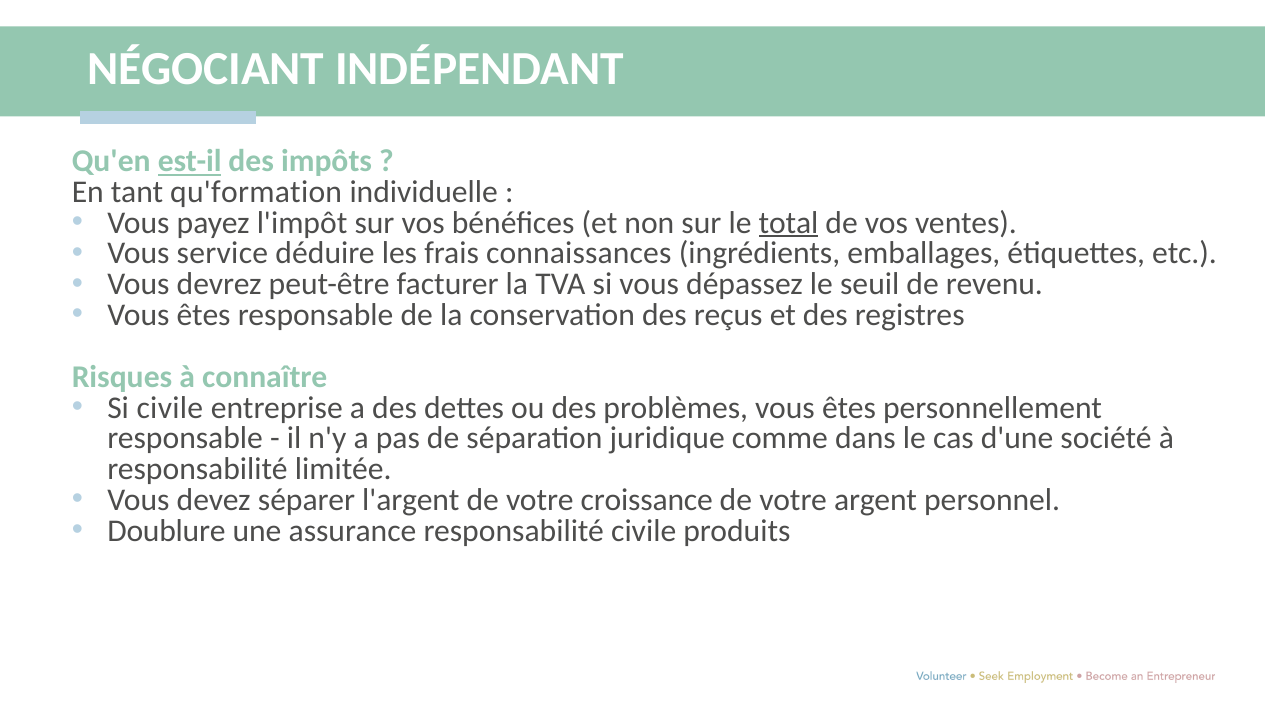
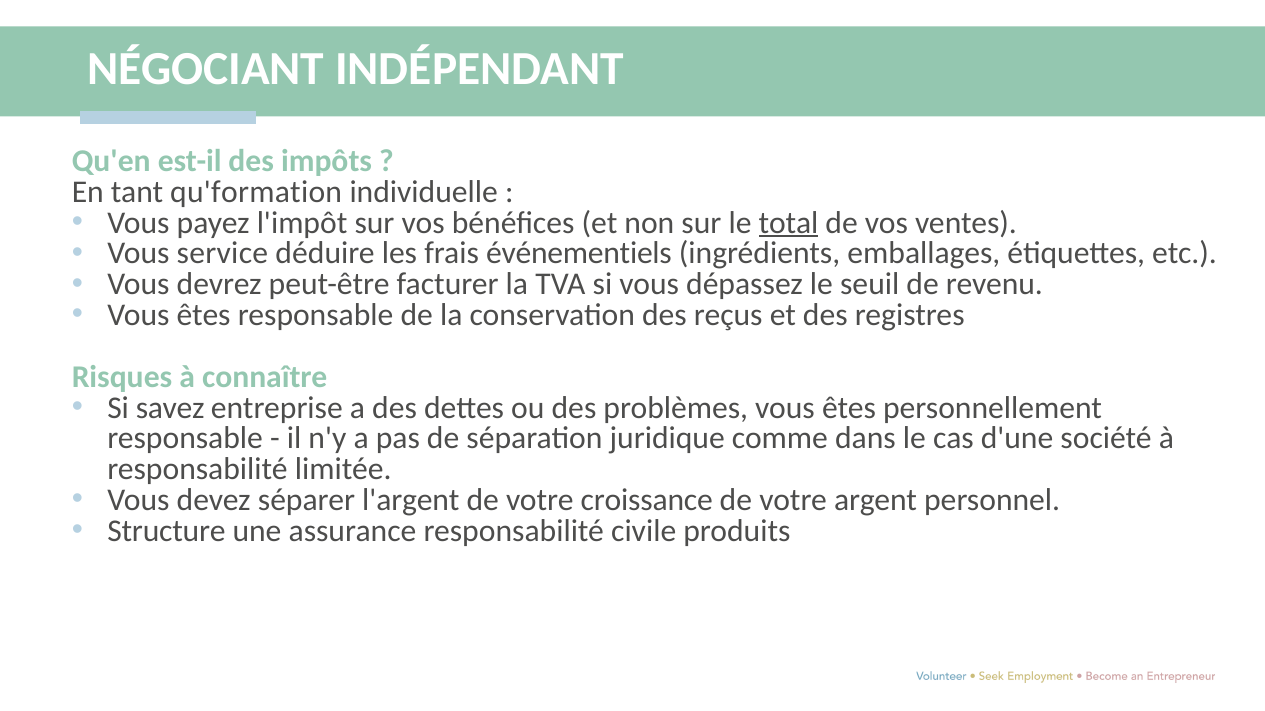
est-il underline: present -> none
connaissances: connaissances -> événementiels
Si civile: civile -> savez
Doublure: Doublure -> Structure
